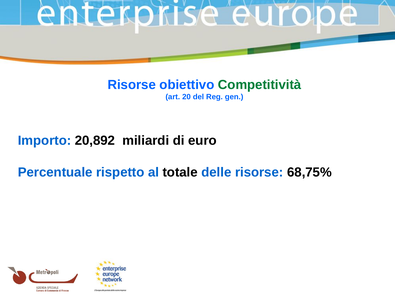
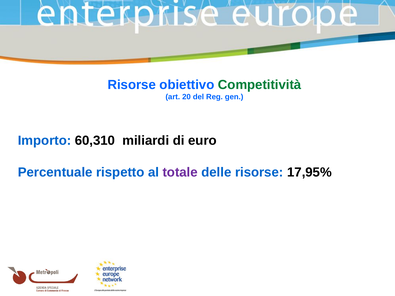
20,892: 20,892 -> 60,310
totale colour: black -> purple
68,75%: 68,75% -> 17,95%
